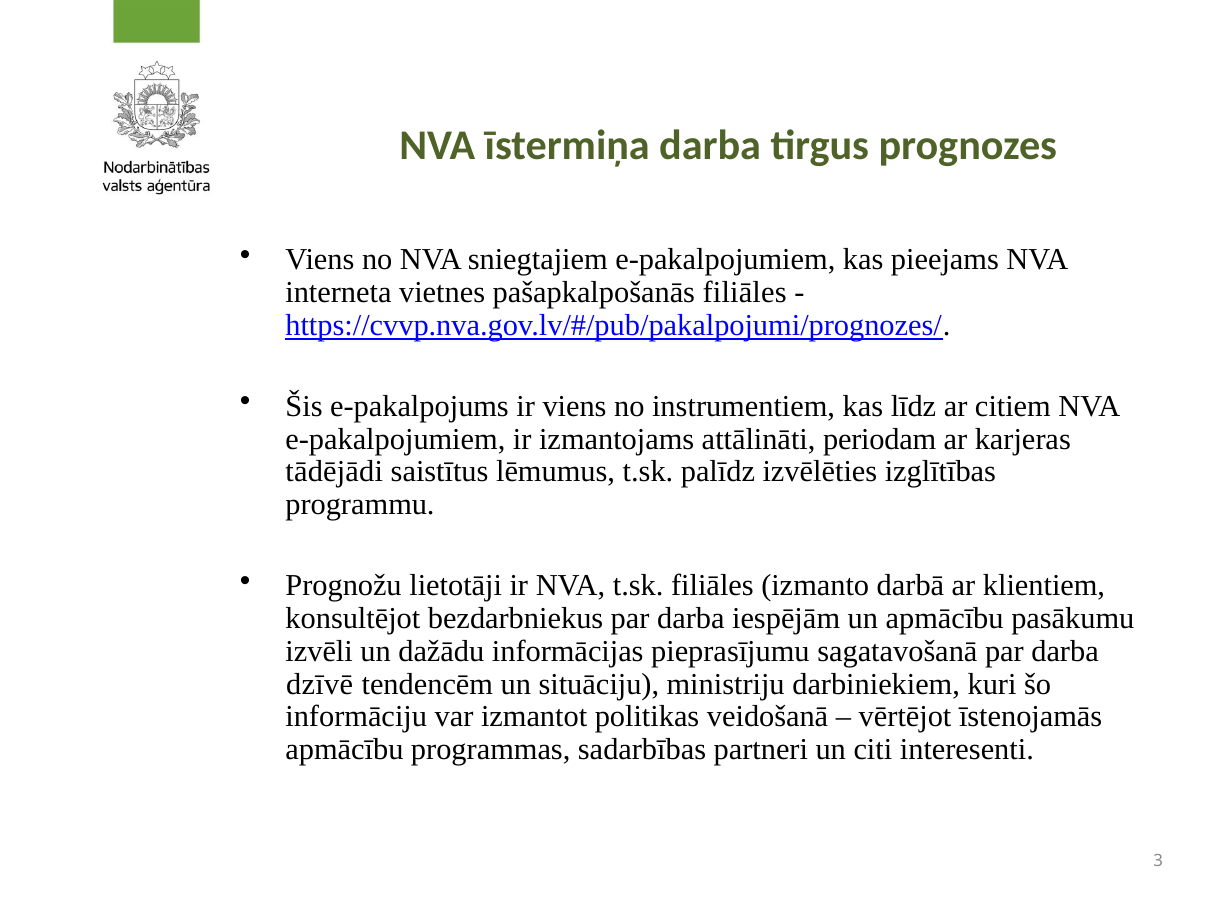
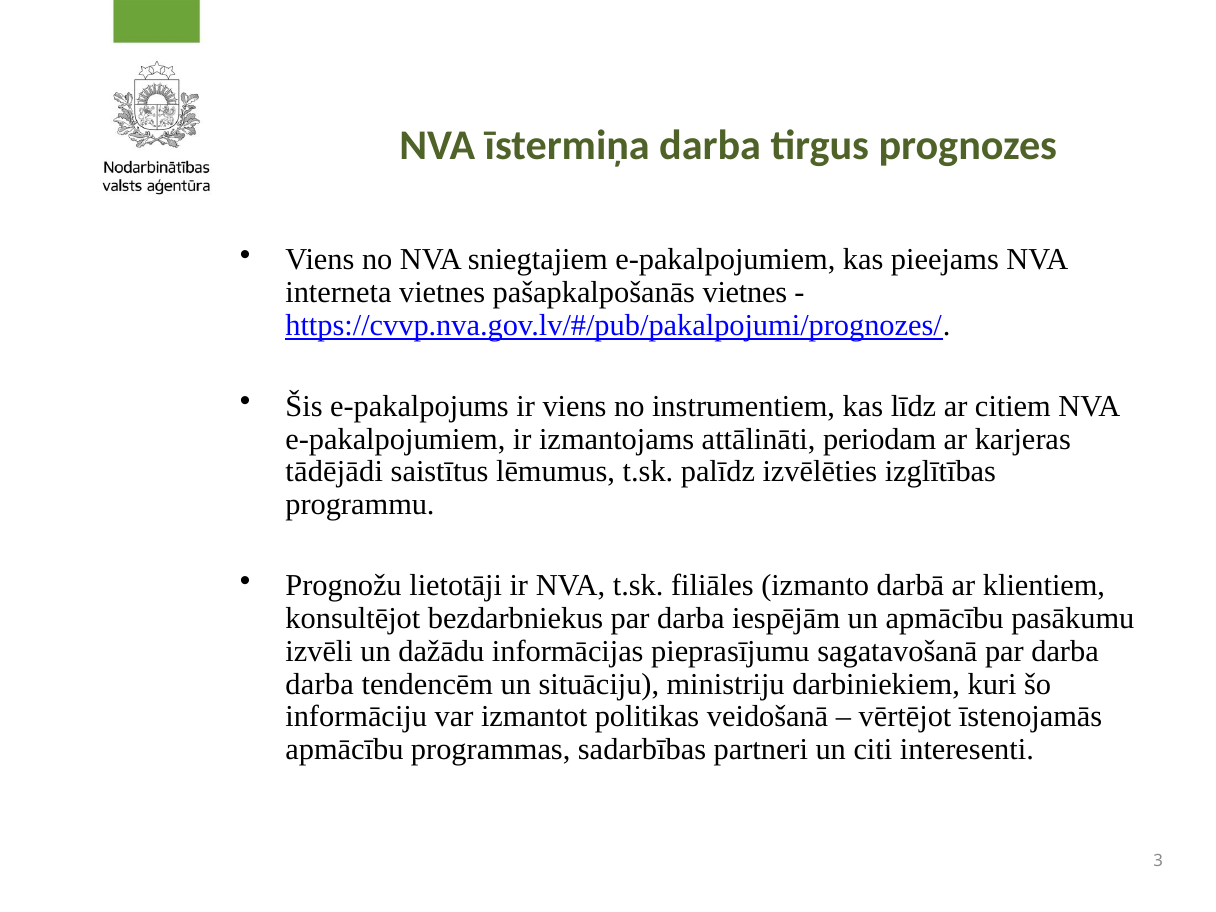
pašapkalpošanās filiāles: filiāles -> vietnes
dzīvē at (320, 684): dzīvē -> darba
